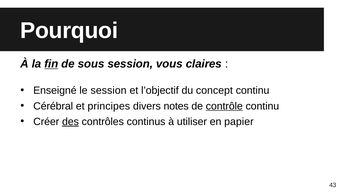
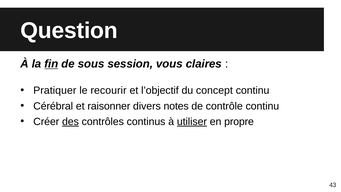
Pourquoi: Pourquoi -> Question
Enseigné: Enseigné -> Pratiquer
le session: session -> recourir
principes: principes -> raisonner
contrôle underline: present -> none
utiliser underline: none -> present
papier: papier -> propre
